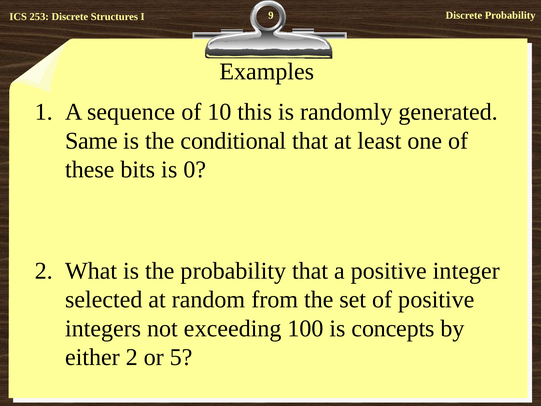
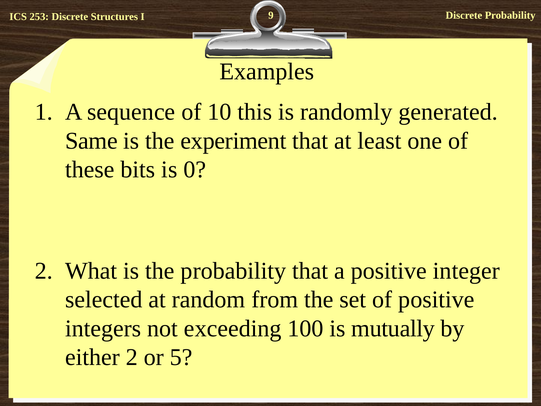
conditional: conditional -> experiment
concepts: concepts -> mutually
